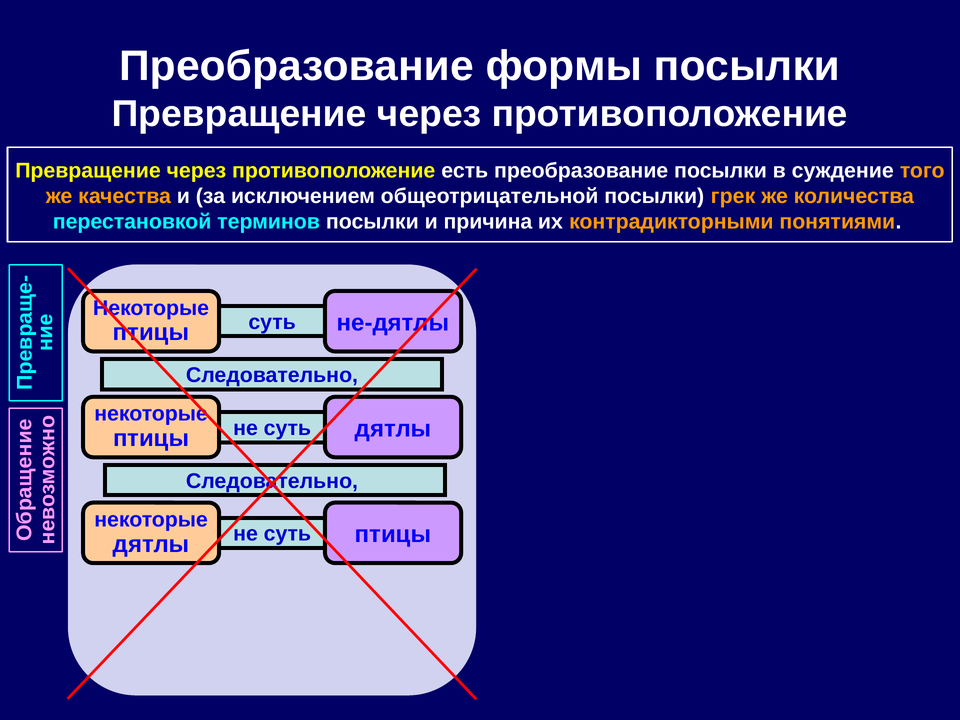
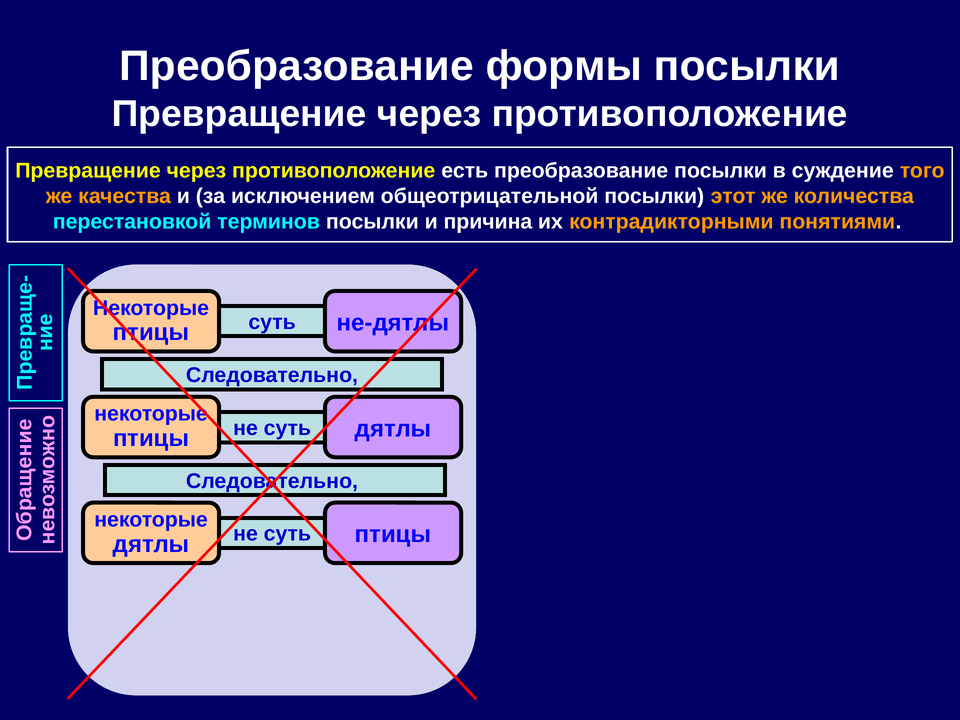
грек: грек -> этот
